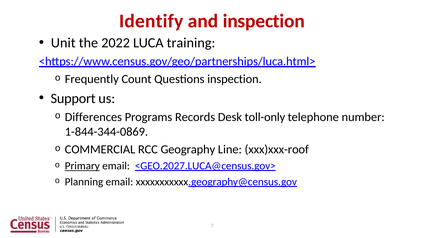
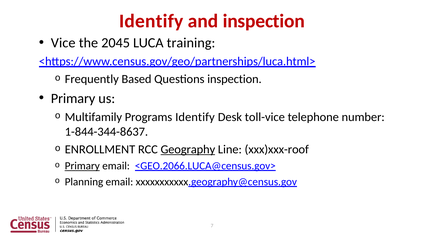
Unit: Unit -> Vice
2022: 2022 -> 2045
Count: Count -> Based
Support at (73, 99): Support -> Primary
Differences: Differences -> Multifamily
Programs Records: Records -> Identify
toll-only: toll-only -> toll-vice
1-844-344-0869: 1-844-344-0869 -> 1-844-344-8637
COMMERCIAL: COMMERCIAL -> ENROLLMENT
Geography underline: none -> present
<GEO.2027.LUCA@census.gov>: <GEO.2027.LUCA@census.gov> -> <GEO.2066.LUCA@census.gov>
